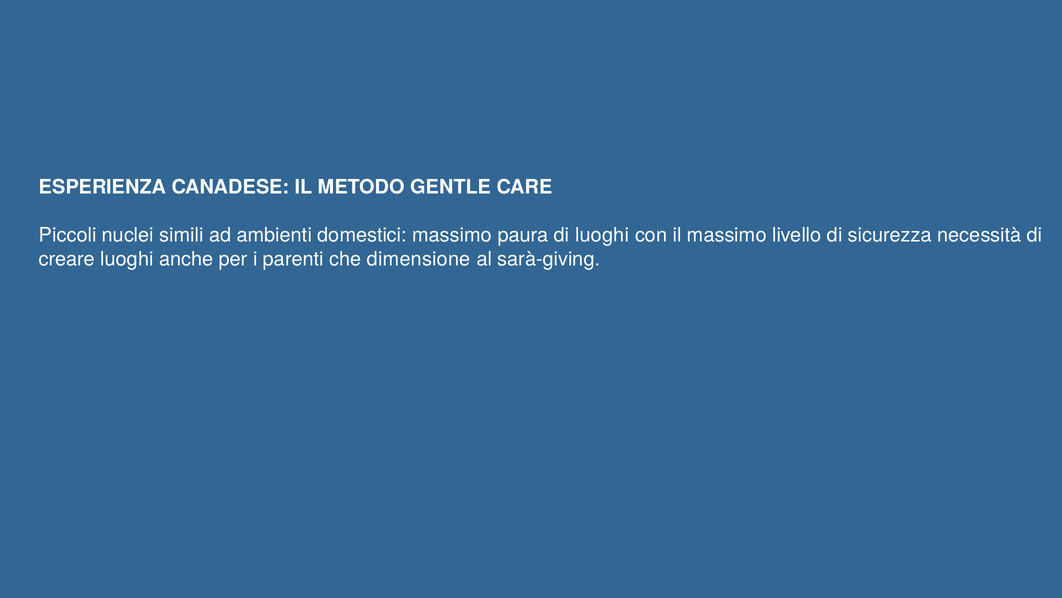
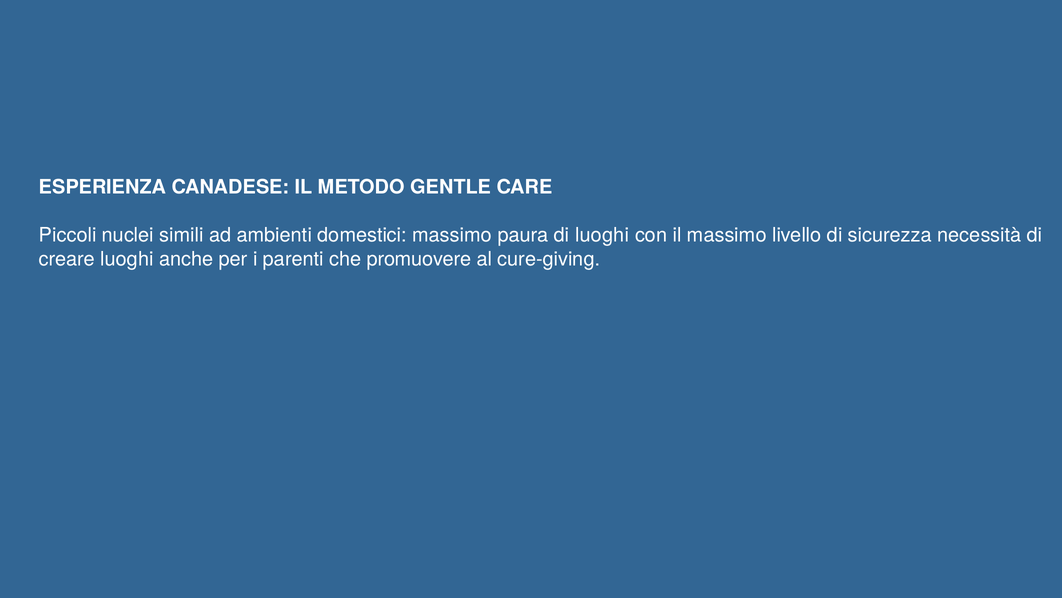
dimensione: dimensione -> promuovere
sarà-giving: sarà-giving -> cure-giving
